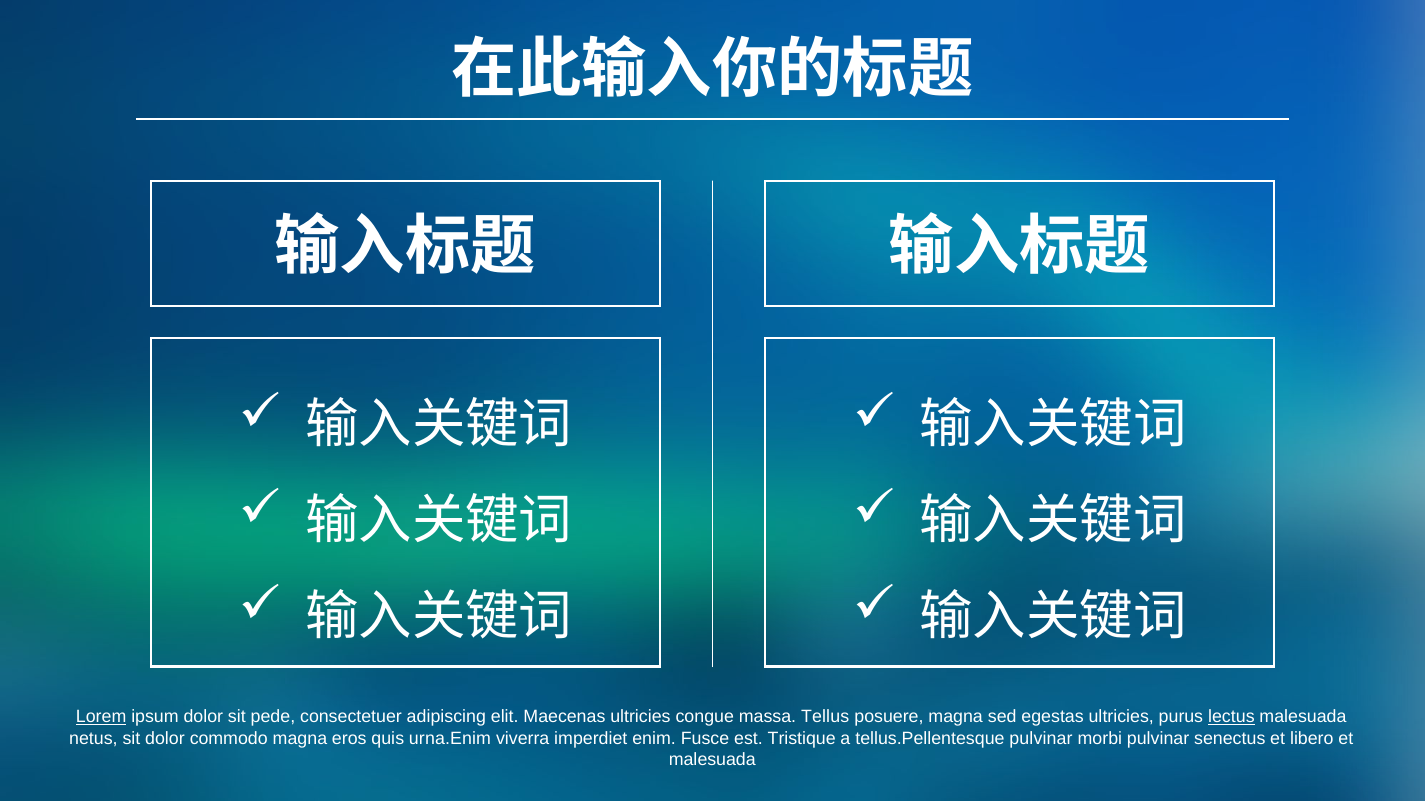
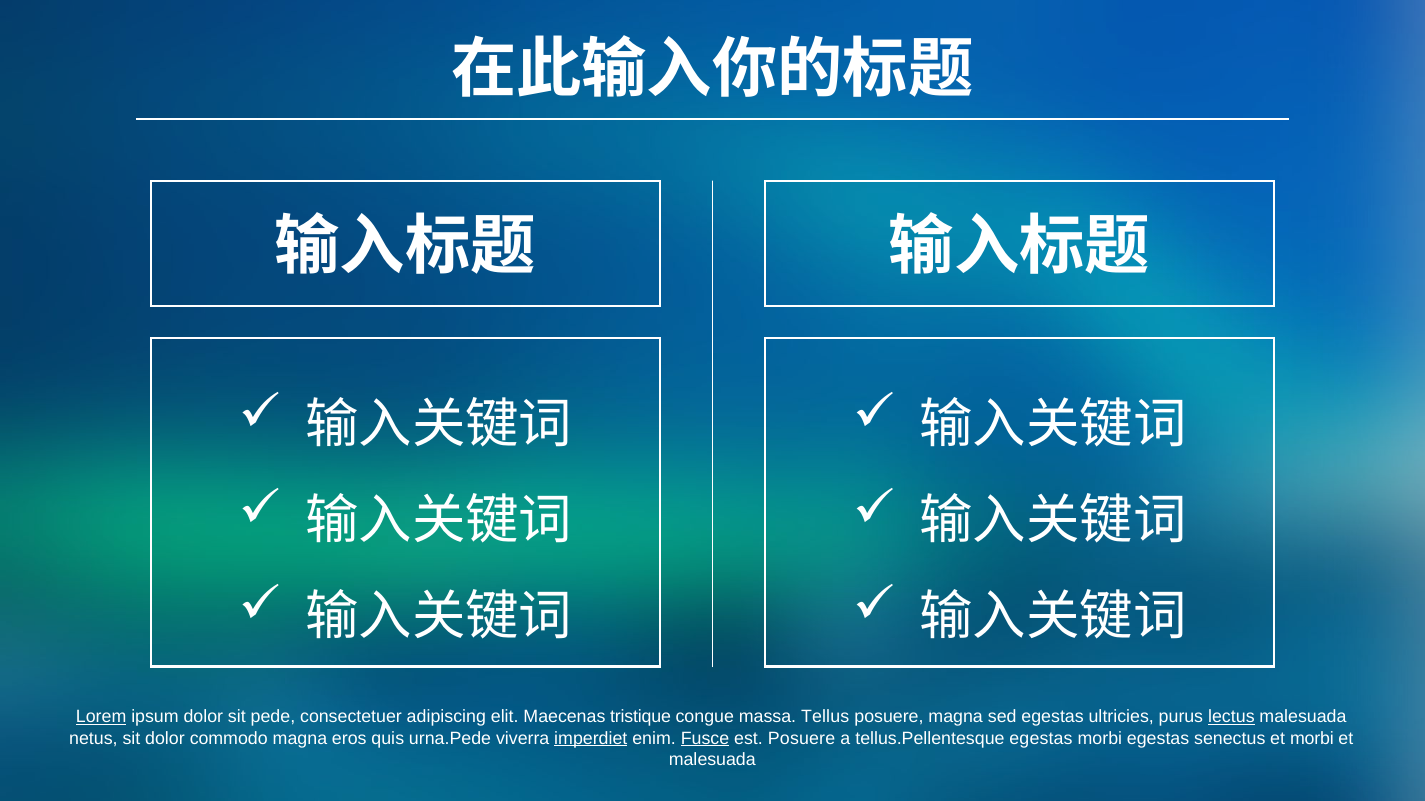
Maecenas ultricies: ultricies -> tristique
urna.Enim: urna.Enim -> urna.Pede
imperdiet underline: none -> present
Fusce underline: none -> present
est Tristique: Tristique -> Posuere
tellus.Pellentesque pulvinar: pulvinar -> egestas
morbi pulvinar: pulvinar -> egestas
et libero: libero -> morbi
